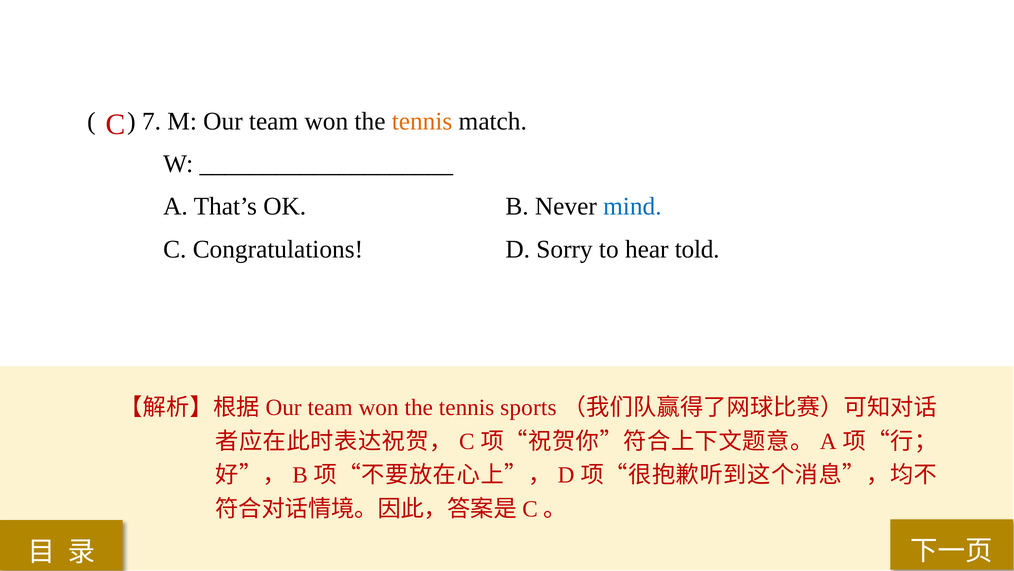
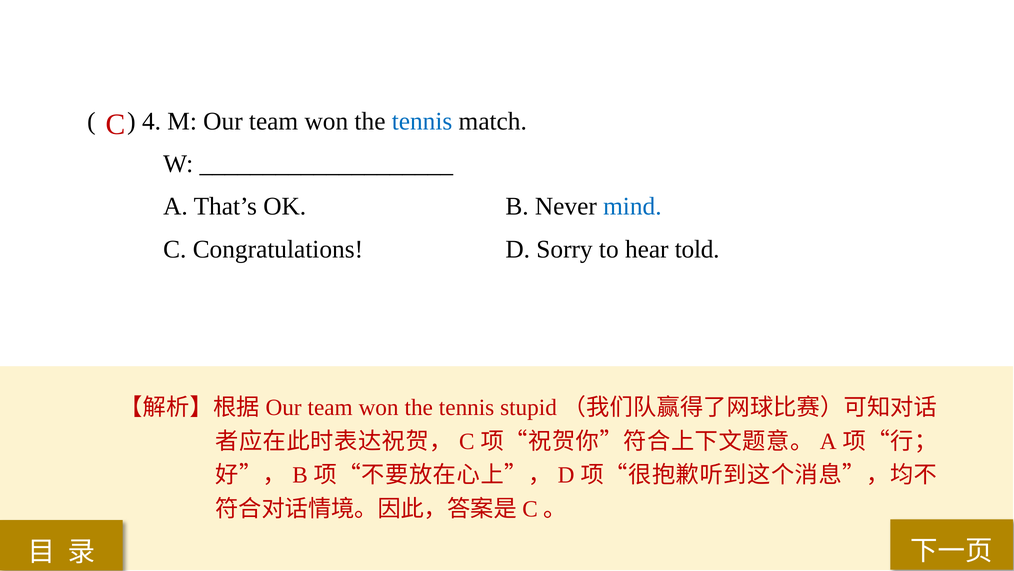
7: 7 -> 4
tennis at (422, 121) colour: orange -> blue
sports: sports -> stupid
